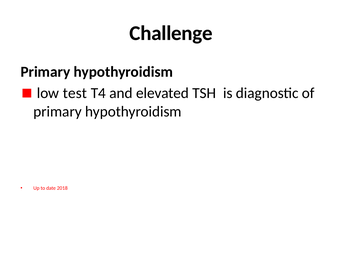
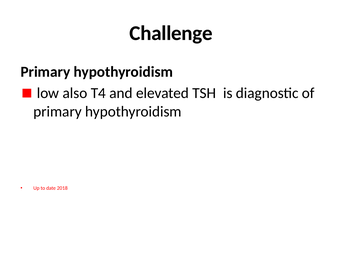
test: test -> also
